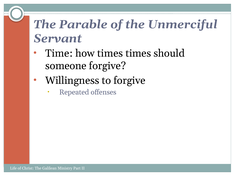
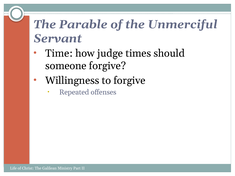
how times: times -> judge
